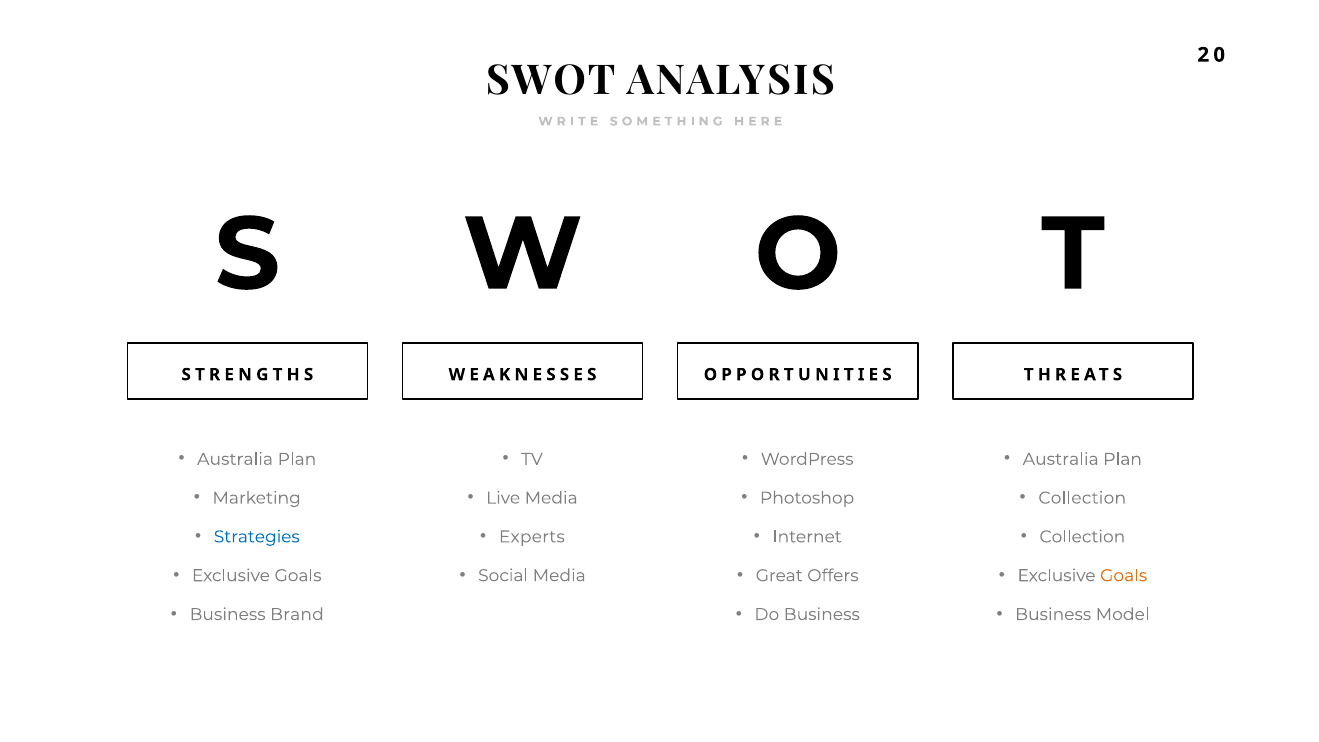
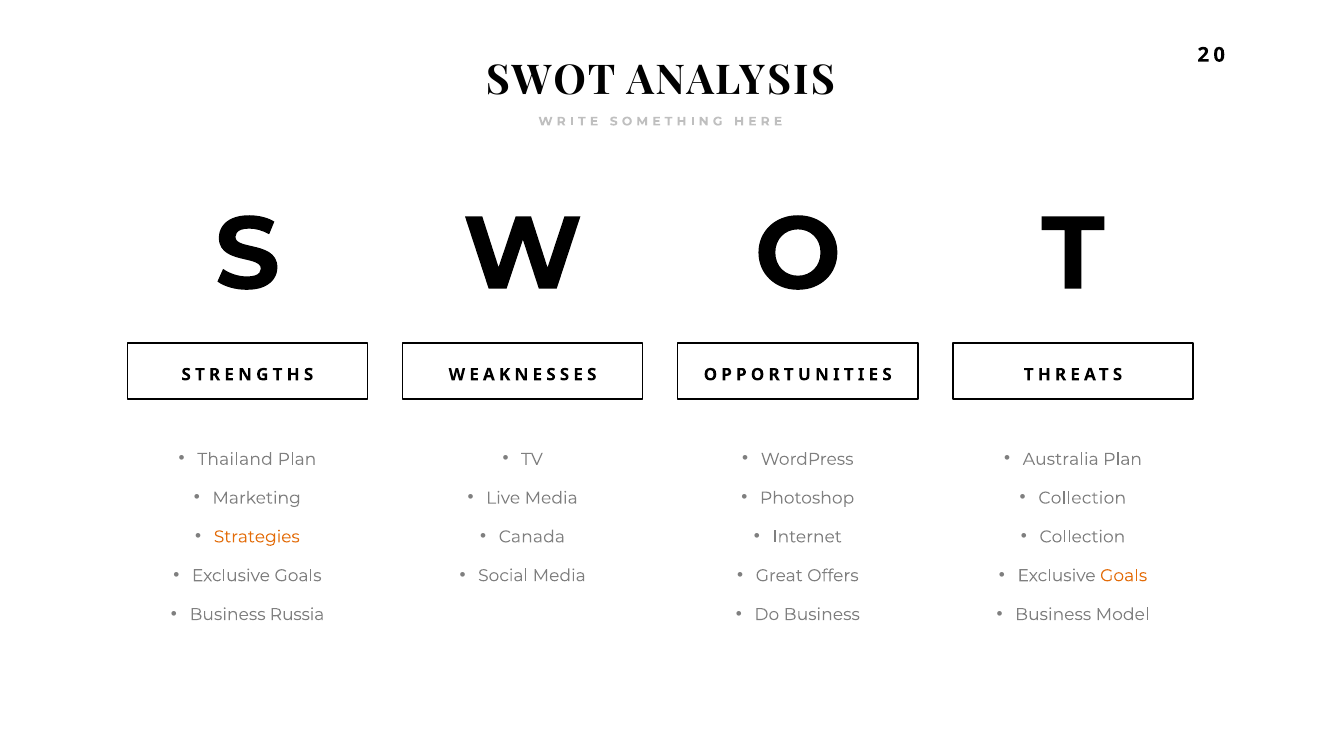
Australia at (235, 459): Australia -> Thailand
Strategies colour: blue -> orange
Experts: Experts -> Canada
Brand: Brand -> Russia
